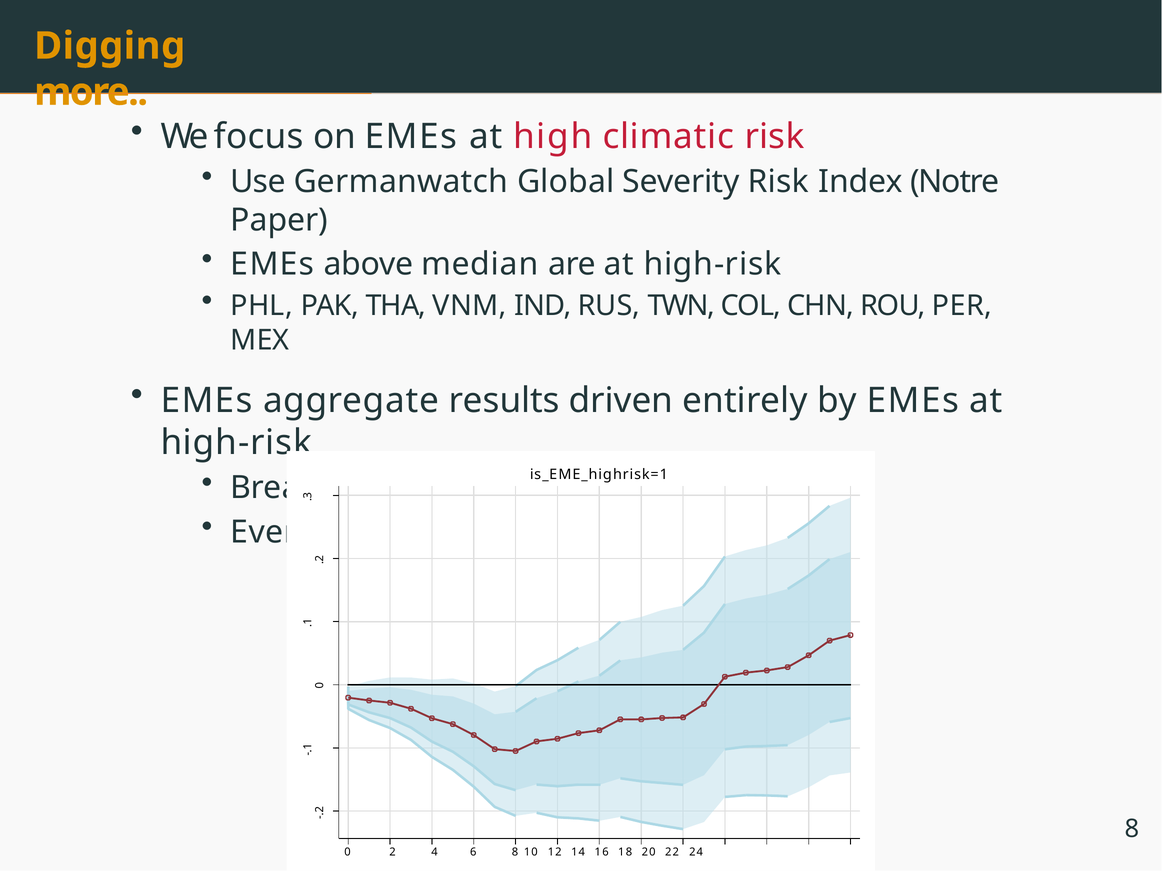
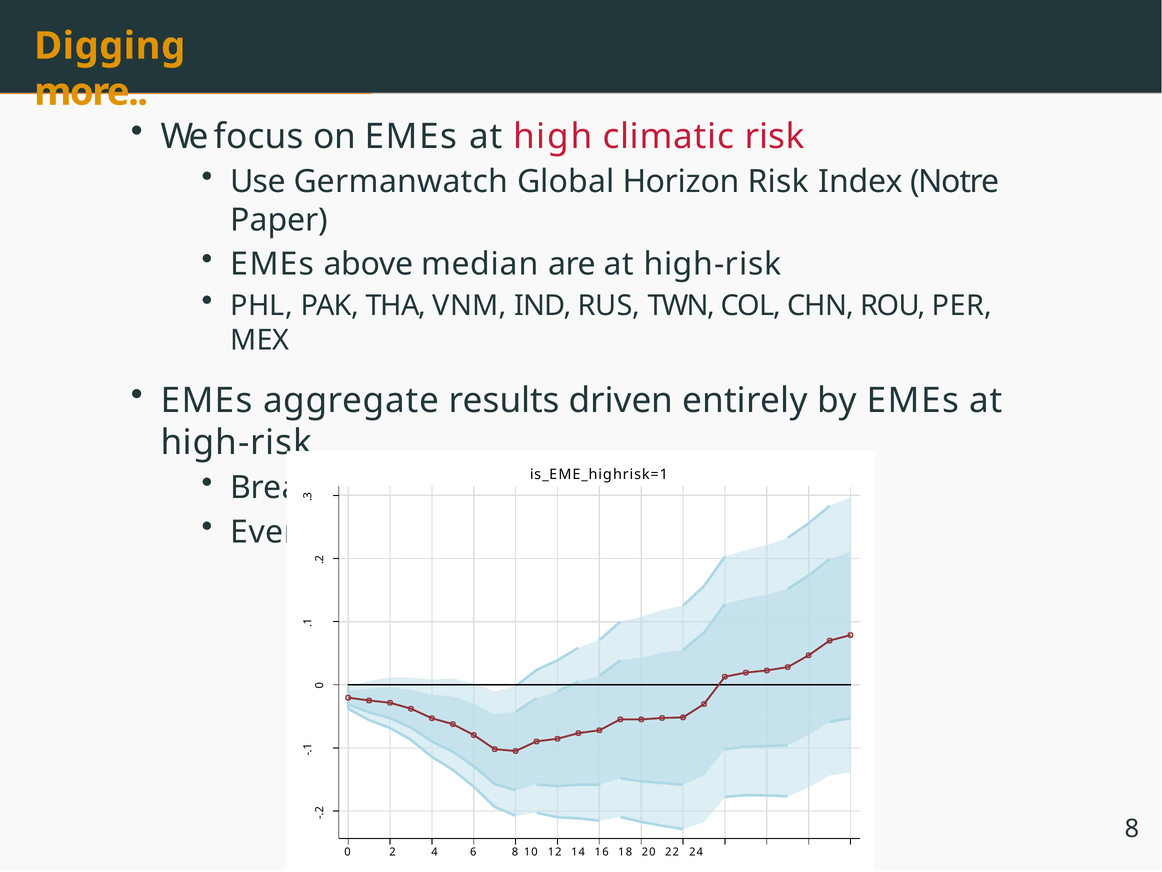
Global Severity: Severity -> Horizon
